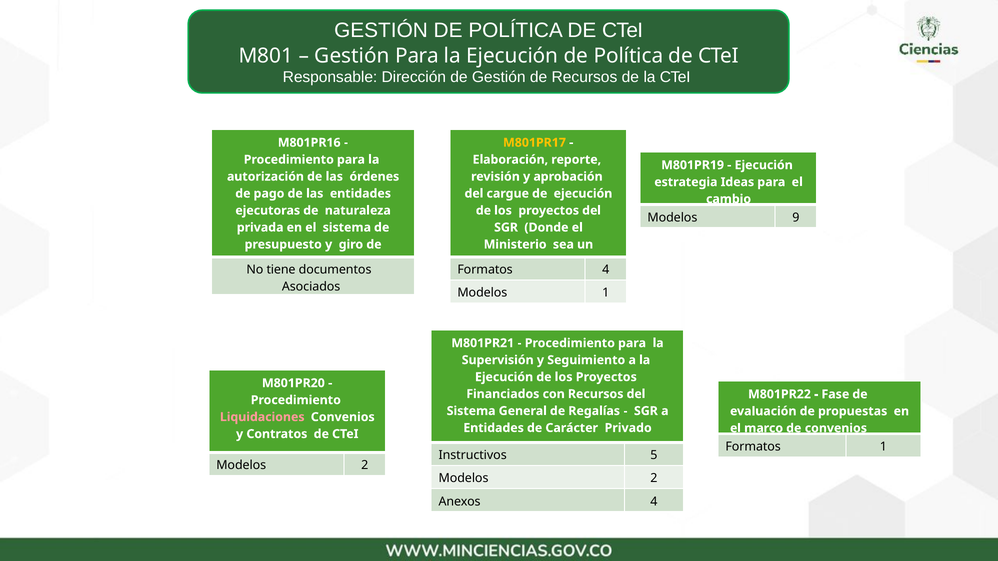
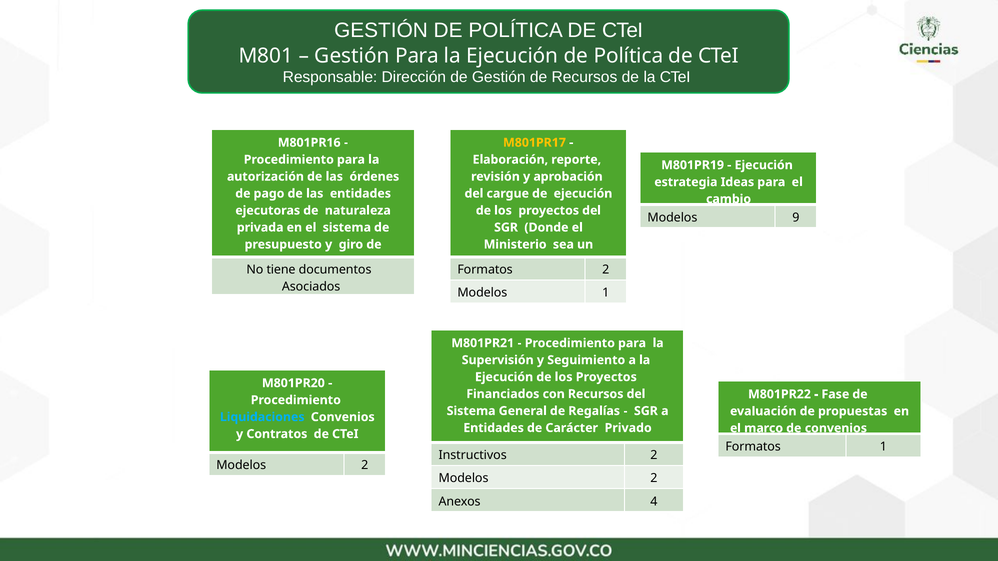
Formatos 4: 4 -> 2
Liquidaciones colour: pink -> light blue
Instructivos 5: 5 -> 2
